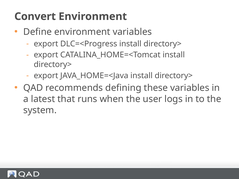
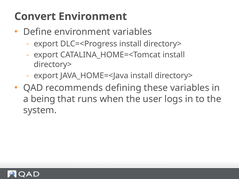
latest: latest -> being
